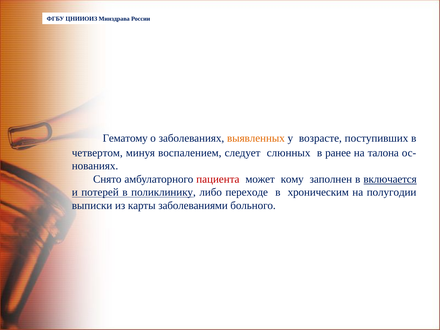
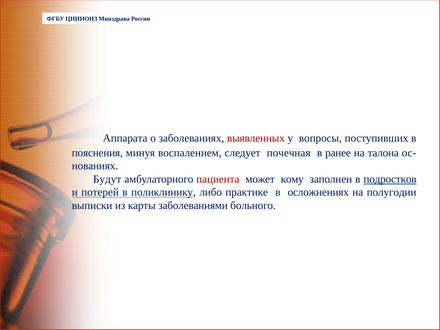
Гематому: Гематому -> Аппарата
выявленных colour: orange -> red
возрасте: возрасте -> вопросы
четвертом: четвертом -> пояснения
слюнных: слюнных -> почечная
Снято: Снято -> Будут
включается: включается -> подростков
переходе: переходе -> практике
хроническим: хроническим -> осложнениях
